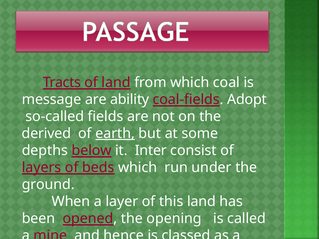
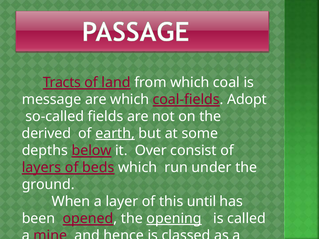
are ability: ability -> which
Inter: Inter -> Over
this land: land -> until
opening underline: none -> present
